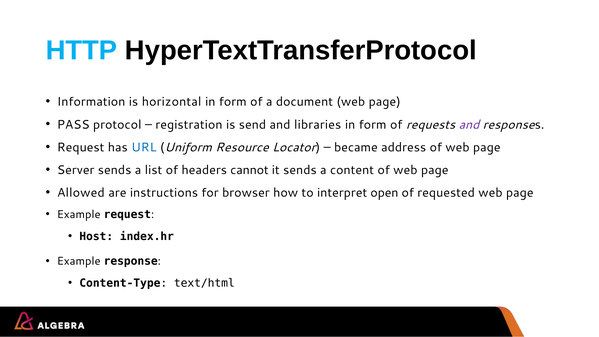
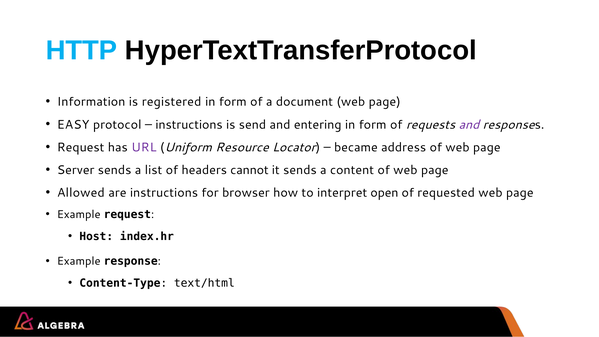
horizontal: horizontal -> registered
PASS: PASS -> EASY
registration at (189, 125): registration -> instructions
libraries: libraries -> entering
URL colour: blue -> purple
